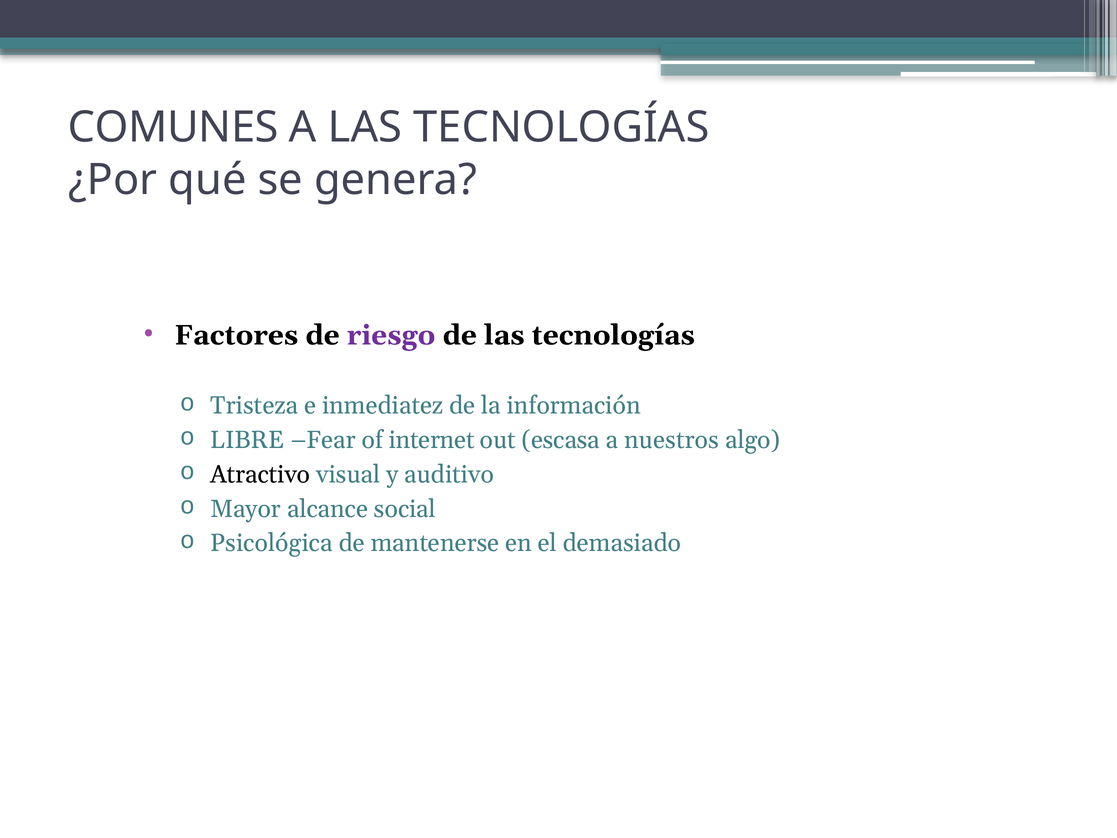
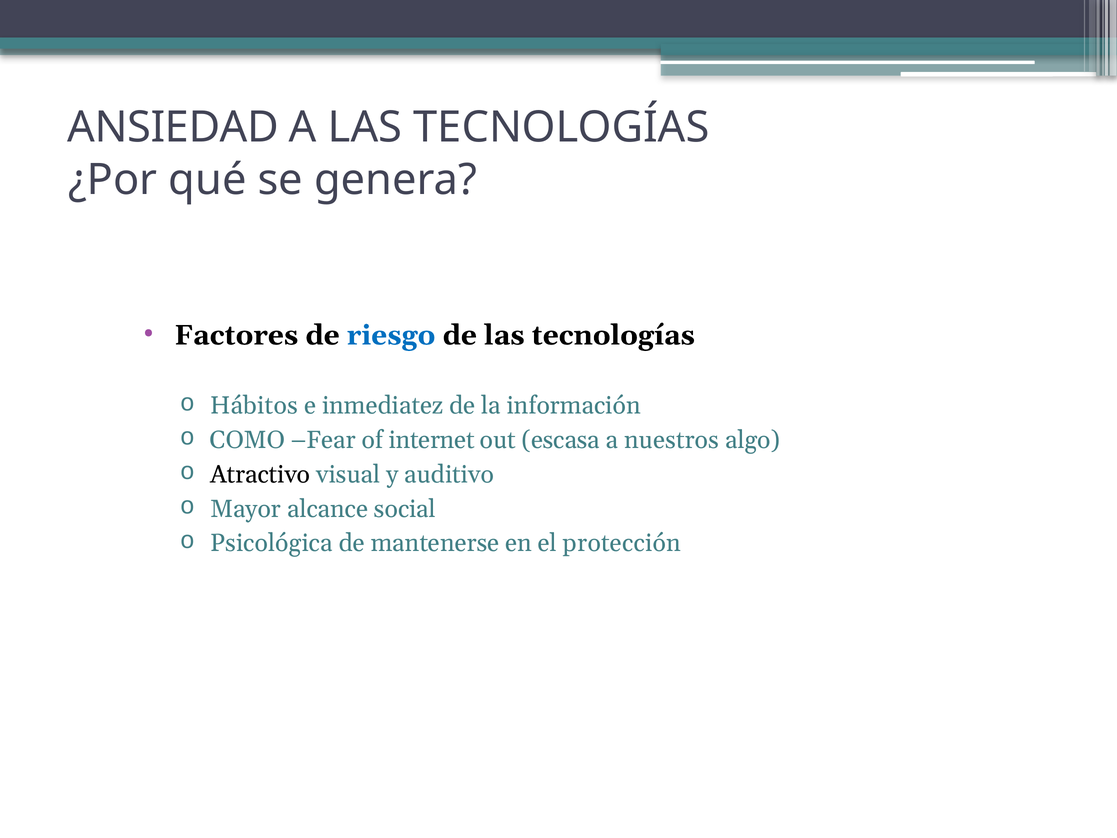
COMUNES: COMUNES -> ANSIEDAD
riesgo colour: purple -> blue
Tristeza: Tristeza -> Hábitos
LIBRE: LIBRE -> COMO
demasiado: demasiado -> protección
